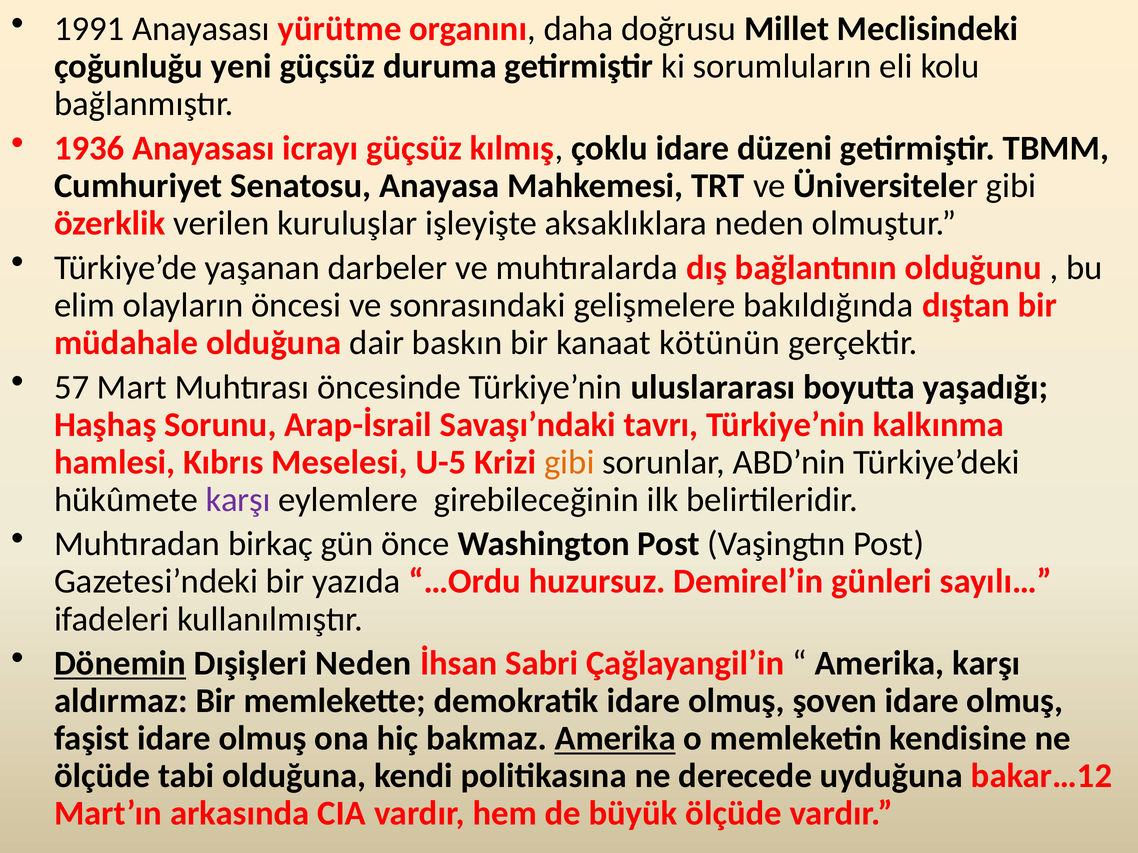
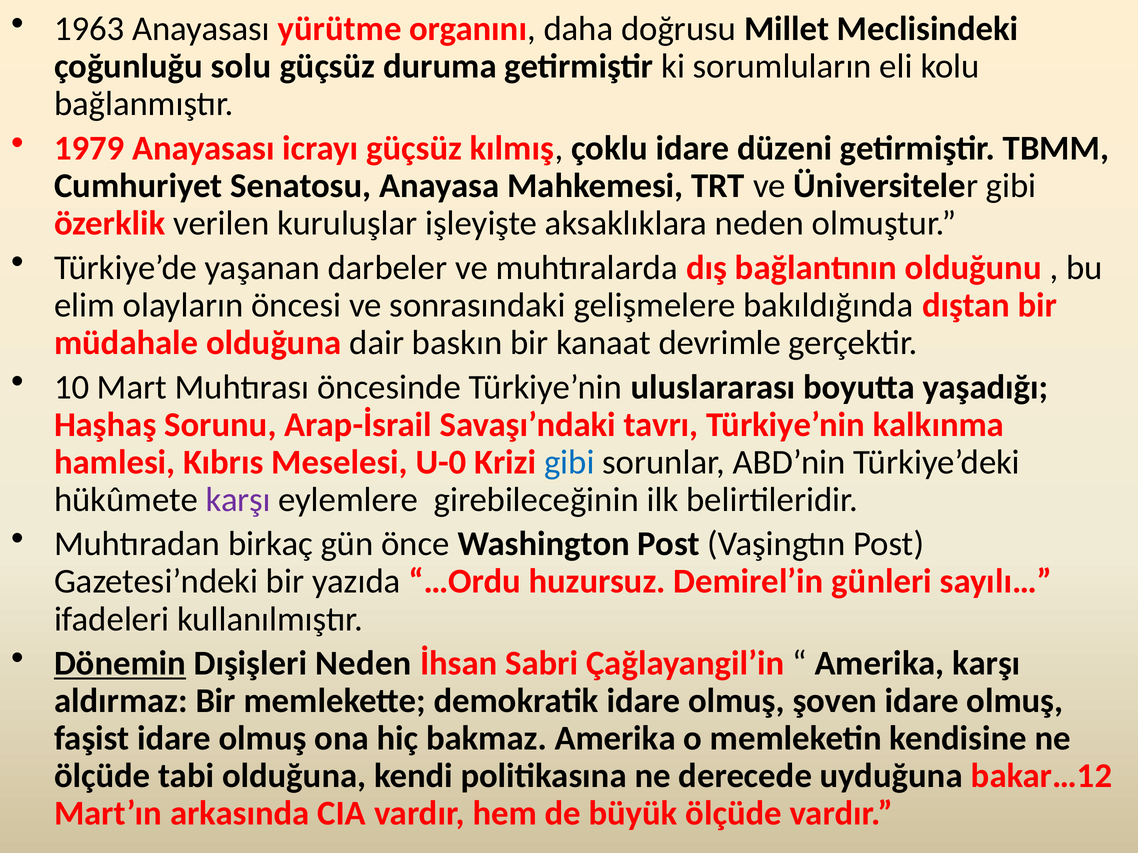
1991: 1991 -> 1963
yeni: yeni -> solu
1936: 1936 -> 1979
kötünün: kötünün -> devrimle
57: 57 -> 10
U-5: U-5 -> U-0
gibi at (569, 462) colour: orange -> blue
Amerika at (615, 739) underline: present -> none
